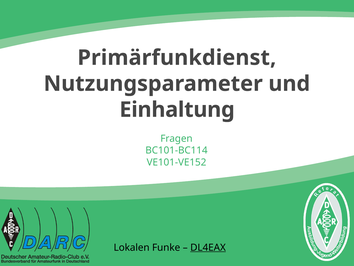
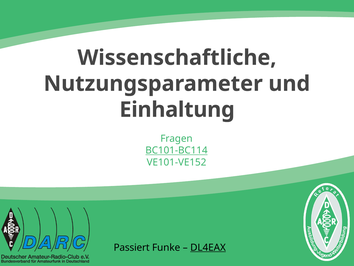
Primärfunkdienst: Primärfunkdienst -> Wissenschaftliche
BC101-BC114 underline: none -> present
Lokalen: Lokalen -> Passiert
